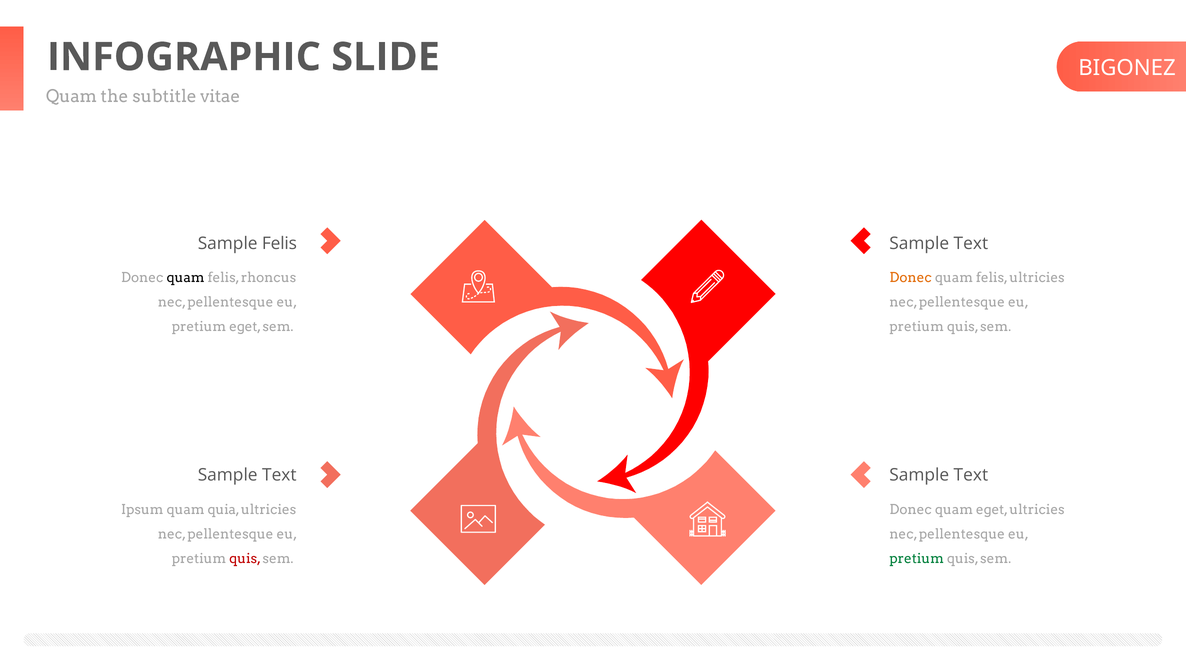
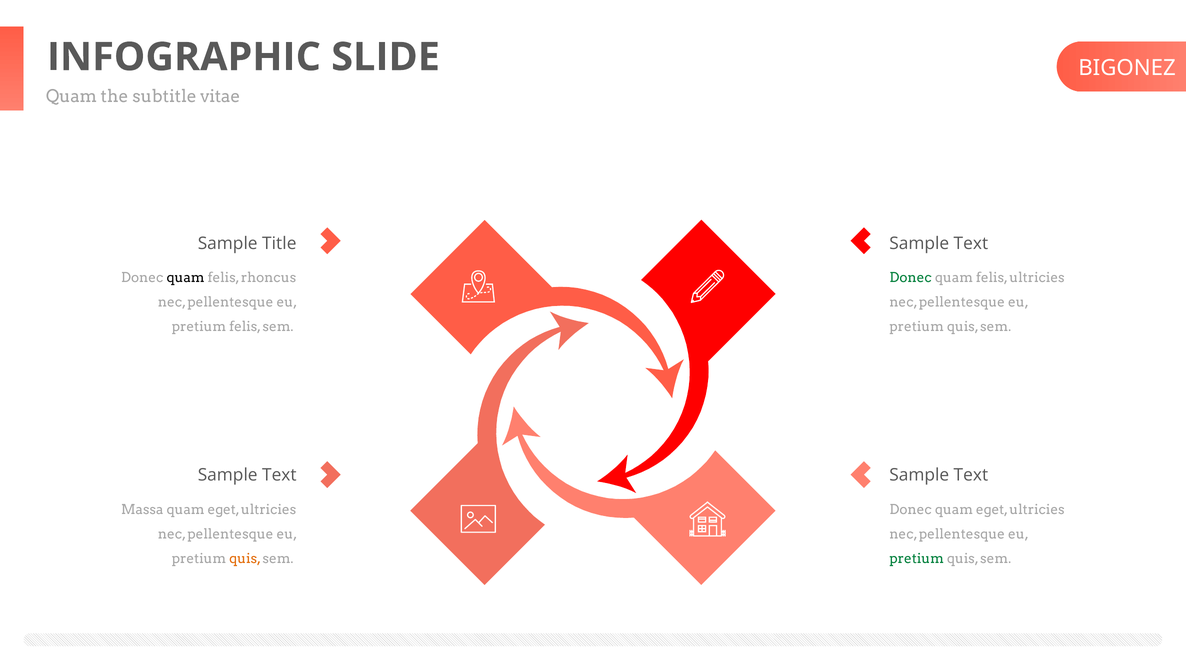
Sample Felis: Felis -> Title
Donec at (911, 278) colour: orange -> green
pretium eget: eget -> felis
Ipsum: Ipsum -> Massa
quia at (224, 510): quia -> eget
quis at (245, 559) colour: red -> orange
